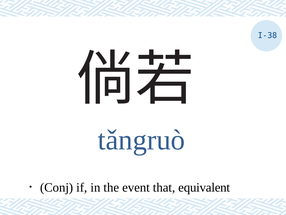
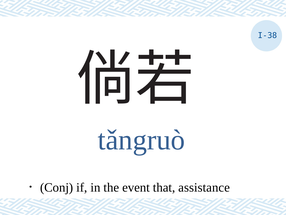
equivalent: equivalent -> assistance
